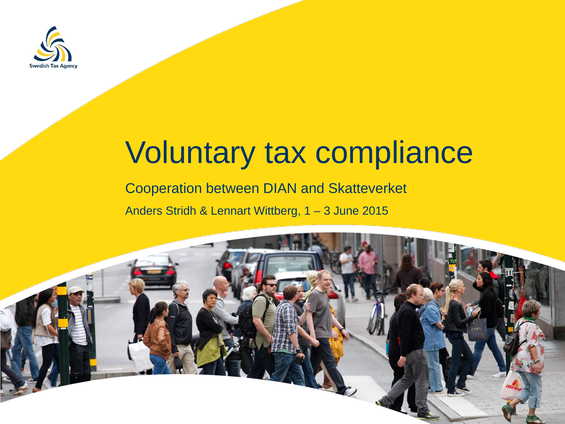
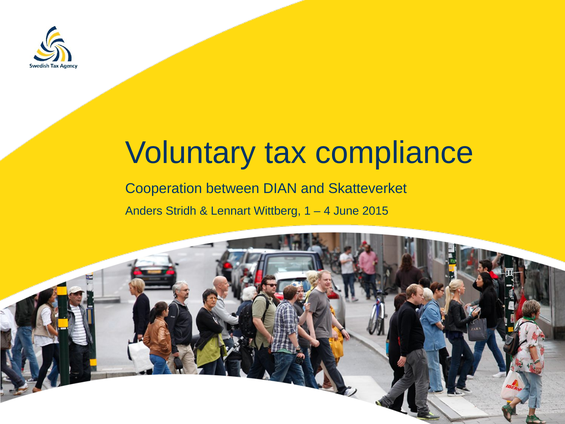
3: 3 -> 4
